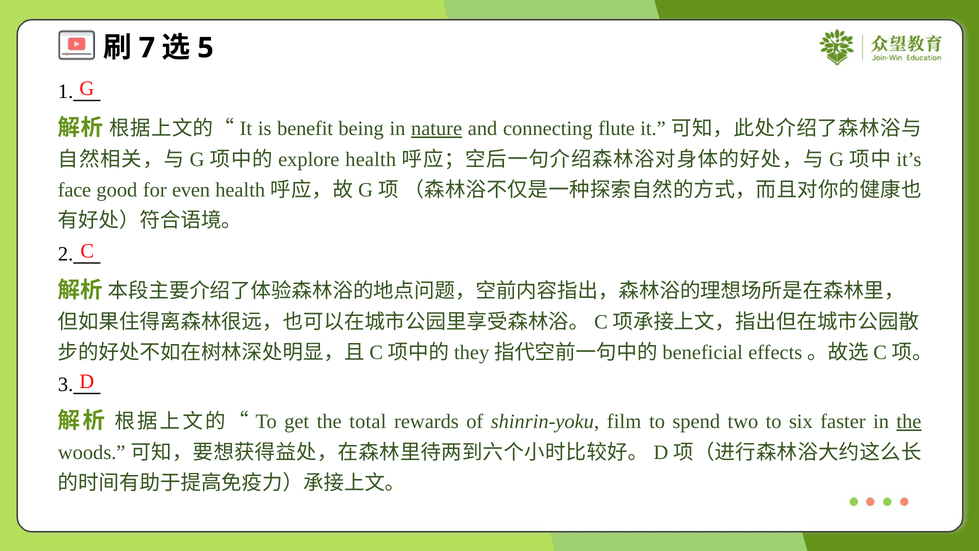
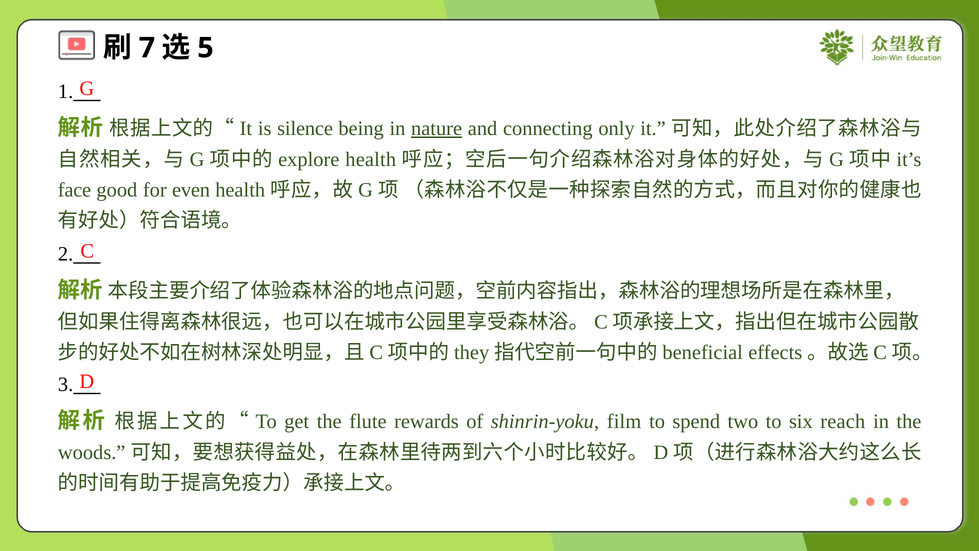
benefit: benefit -> silence
flute: flute -> only
total: total -> flute
faster: faster -> reach
the at (909, 421) underline: present -> none
